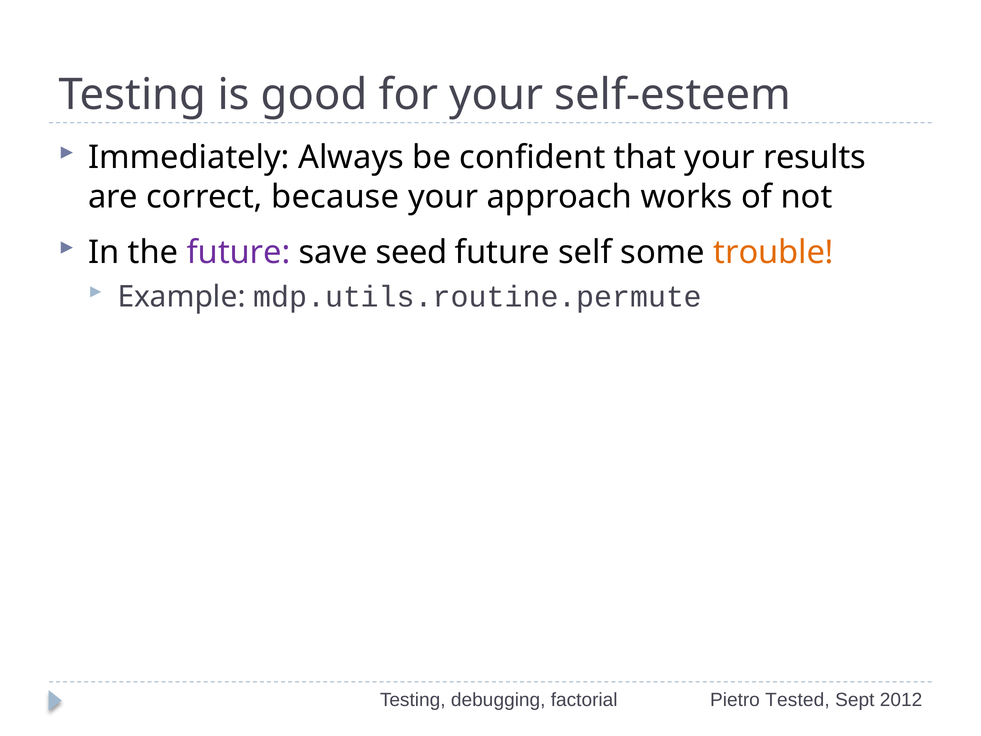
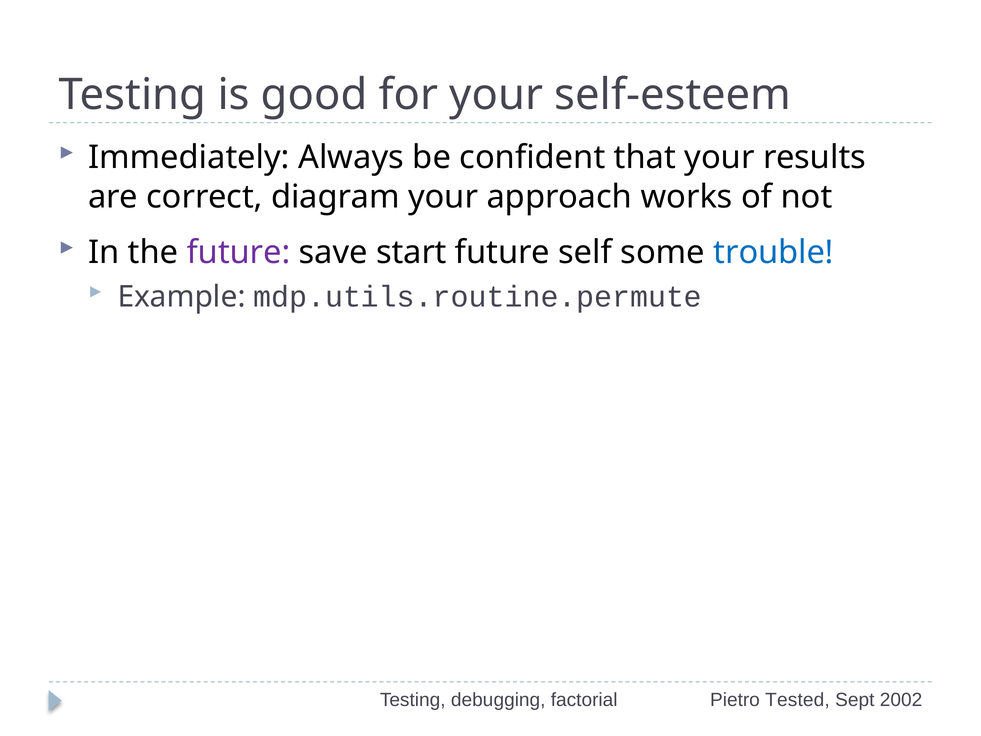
because: because -> diagram
seed: seed -> start
trouble colour: orange -> blue
2012: 2012 -> 2002
